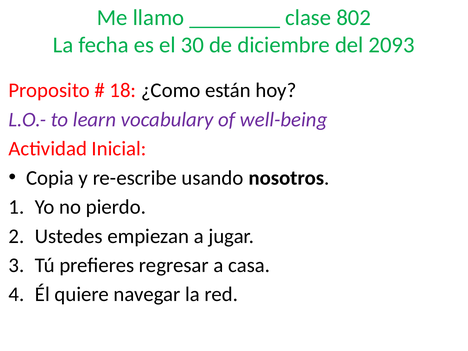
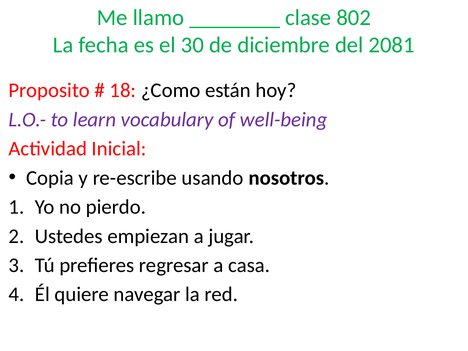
2093: 2093 -> 2081
